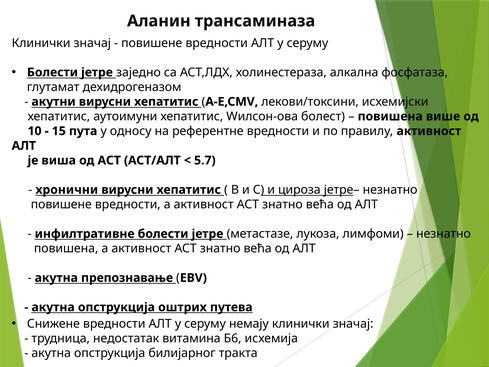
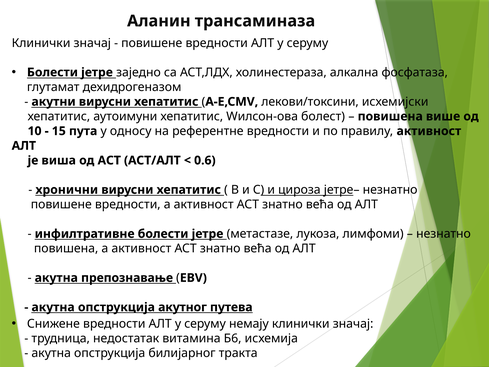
5.7: 5.7 -> 0.6
оштрих: оштрих -> акутног
